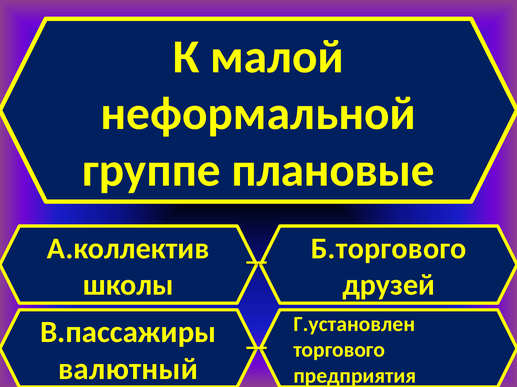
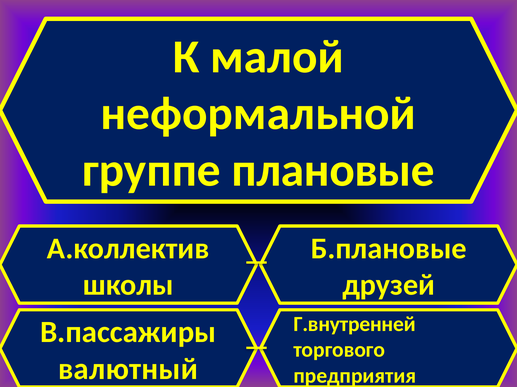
Б.торгового: Б.торгового -> Б.плановые
Г.установлен: Г.установлен -> Г.внутренней
